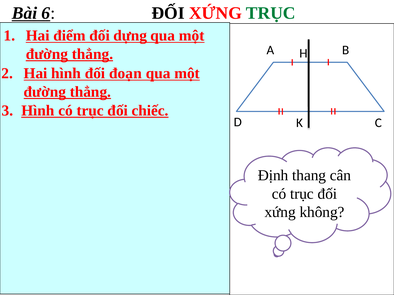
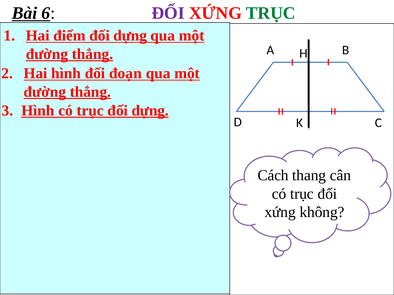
ĐỐI at (168, 13) colour: black -> purple
trục đối chiếc: chiếc -> dựng
Định: Định -> Cách
